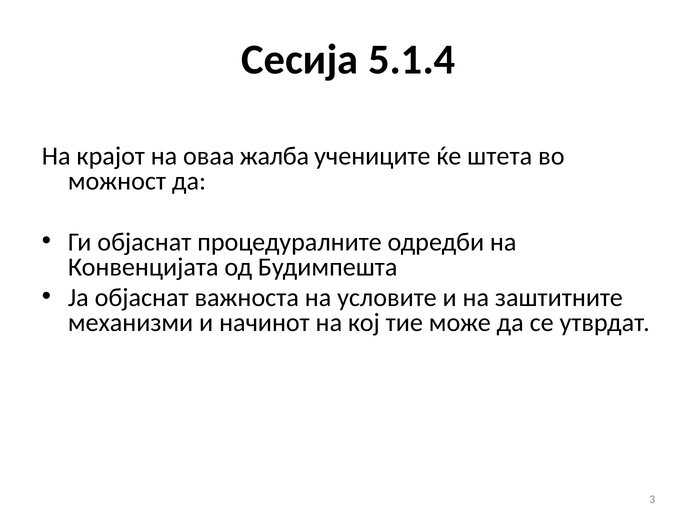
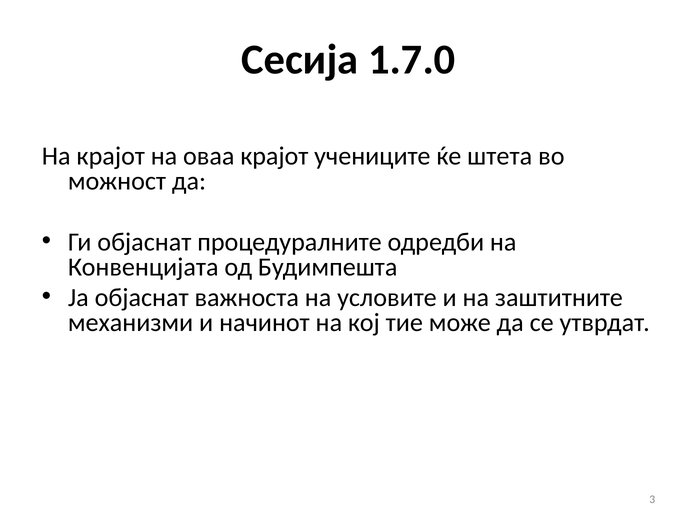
5.1.4: 5.1.4 -> 1.7.0
оваа жалба: жалба -> крајот
